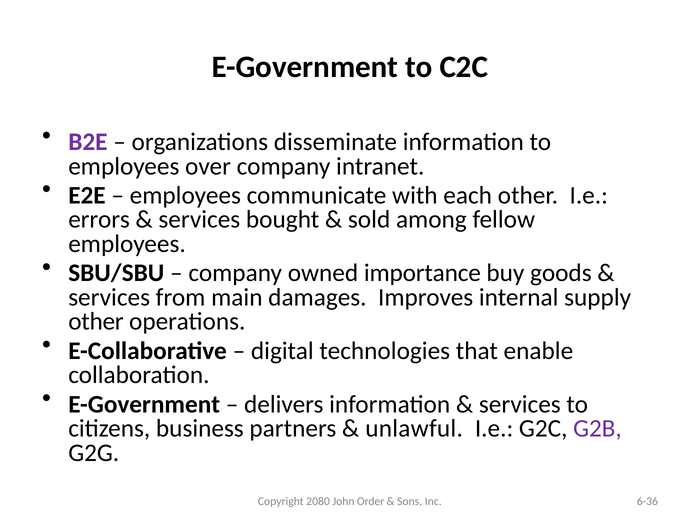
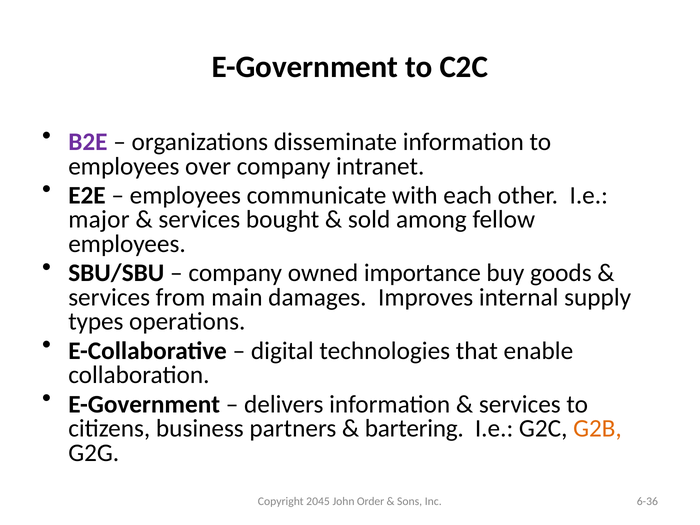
errors: errors -> major
other at (96, 322): other -> types
unlawful: unlawful -> bartering
G2B colour: purple -> orange
2080: 2080 -> 2045
